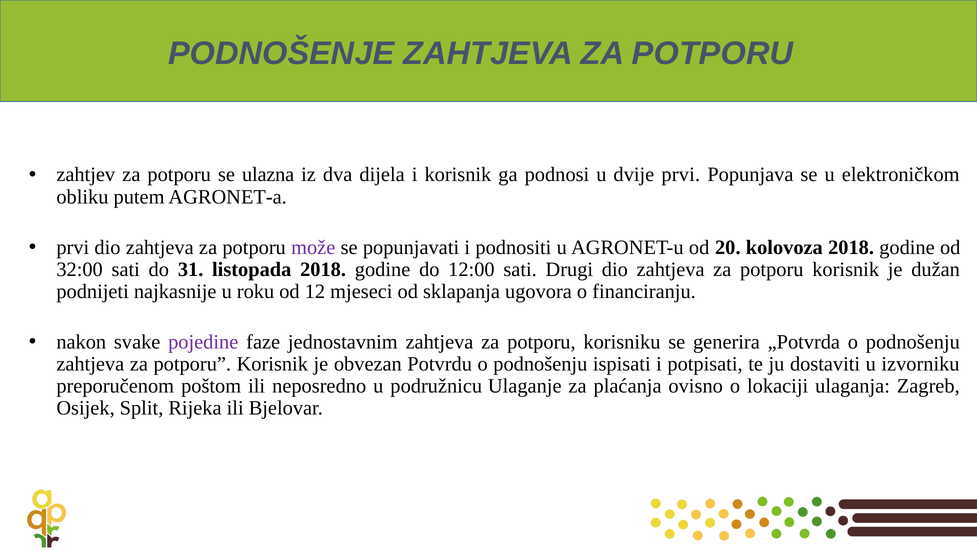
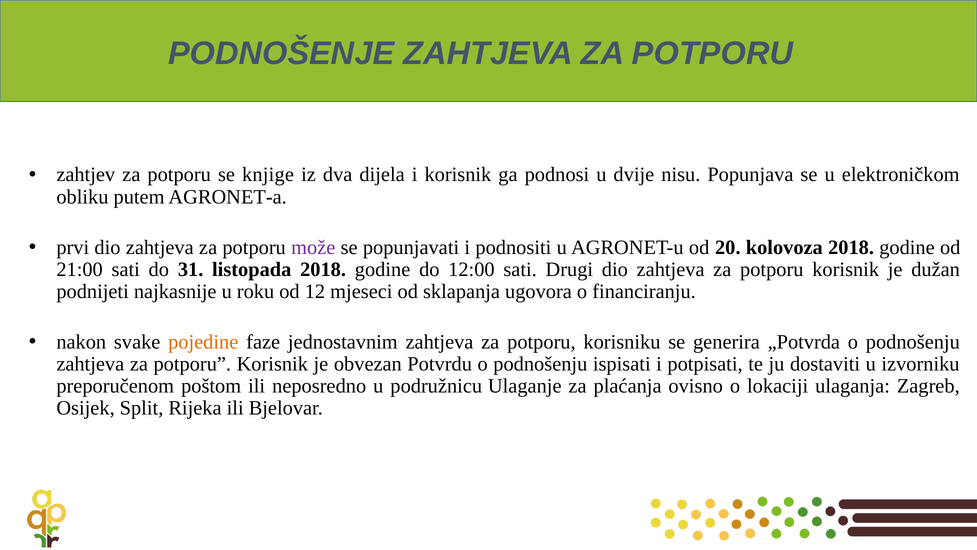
ulazna: ulazna -> knjige
dvije prvi: prvi -> nisu
32:00: 32:00 -> 21:00
pojedine colour: purple -> orange
